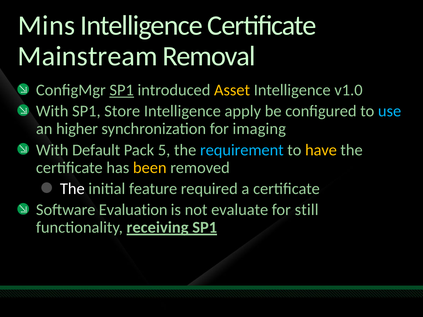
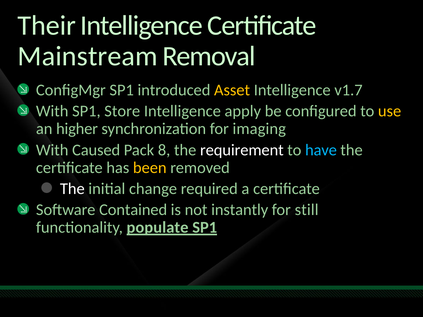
Mins: Mins -> Their
SP1 at (122, 90) underline: present -> none
v1.0: v1.0 -> v1.7
use colour: light blue -> yellow
Default: Default -> Caused
5: 5 -> 8
requirement colour: light blue -> white
have colour: yellow -> light blue
feature: feature -> change
Evaluation: Evaluation -> Contained
evaluate: evaluate -> instantly
receiving: receiving -> populate
